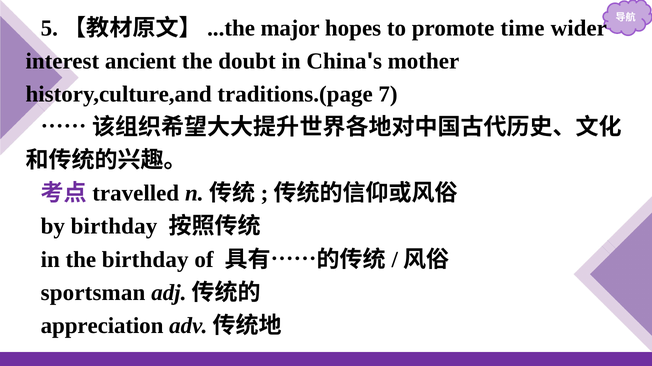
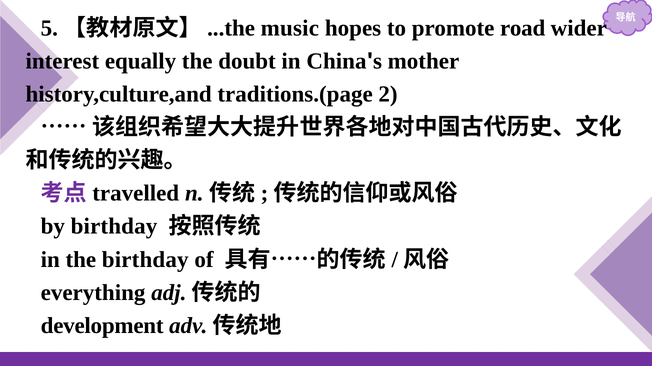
major: major -> music
time: time -> road
ancient: ancient -> equally
7: 7 -> 2
sportsman: sportsman -> everything
appreciation: appreciation -> development
